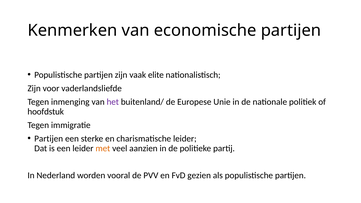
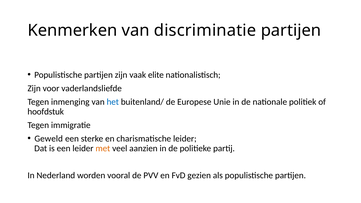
economische: economische -> discriminatie
het colour: purple -> blue
Partijen at (49, 139): Partijen -> Geweld
